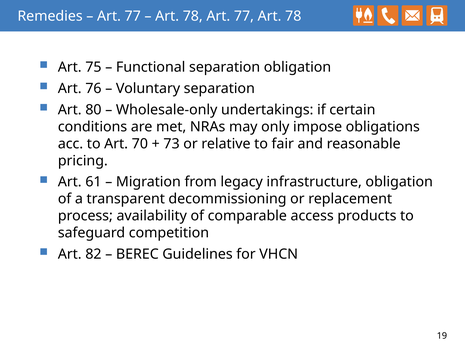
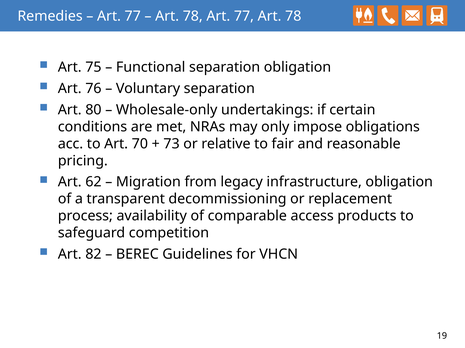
61: 61 -> 62
